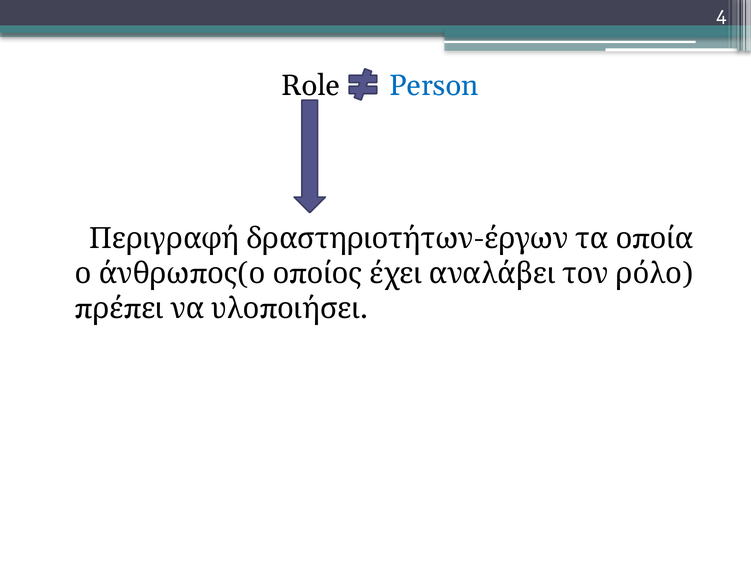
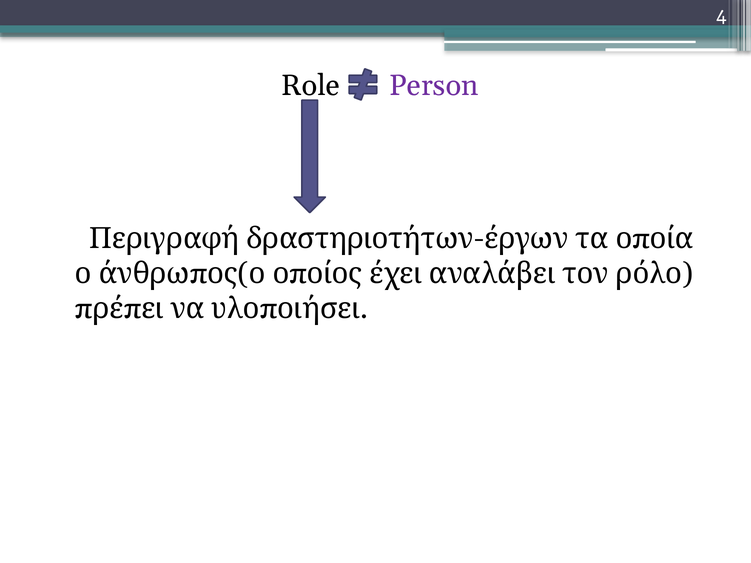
Person colour: blue -> purple
